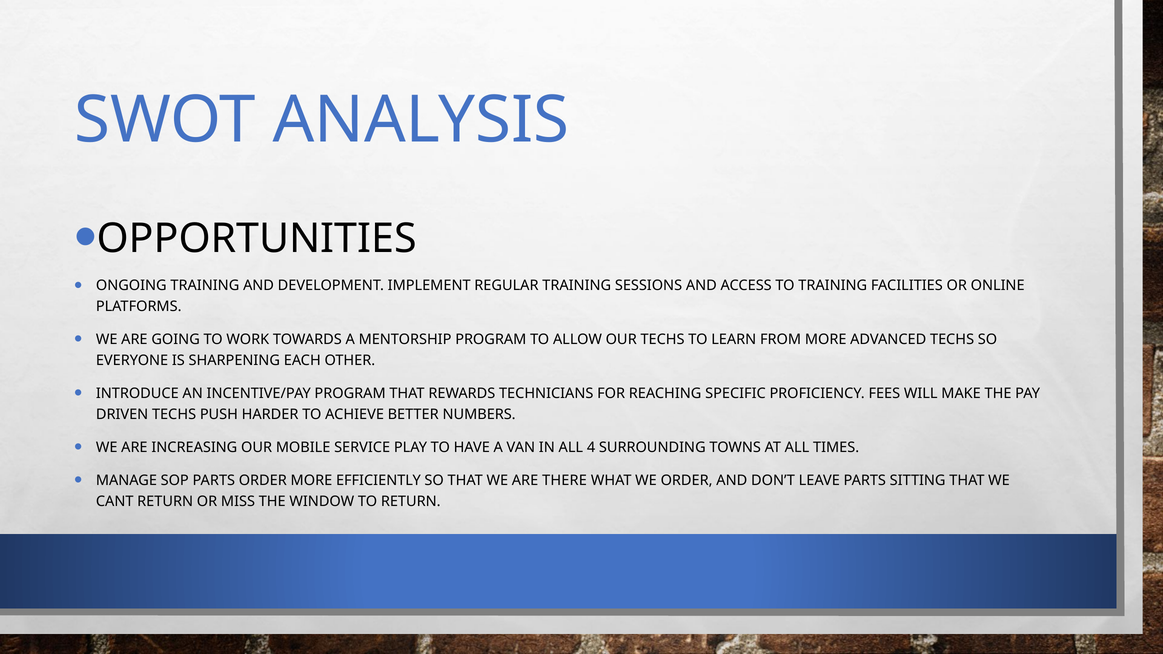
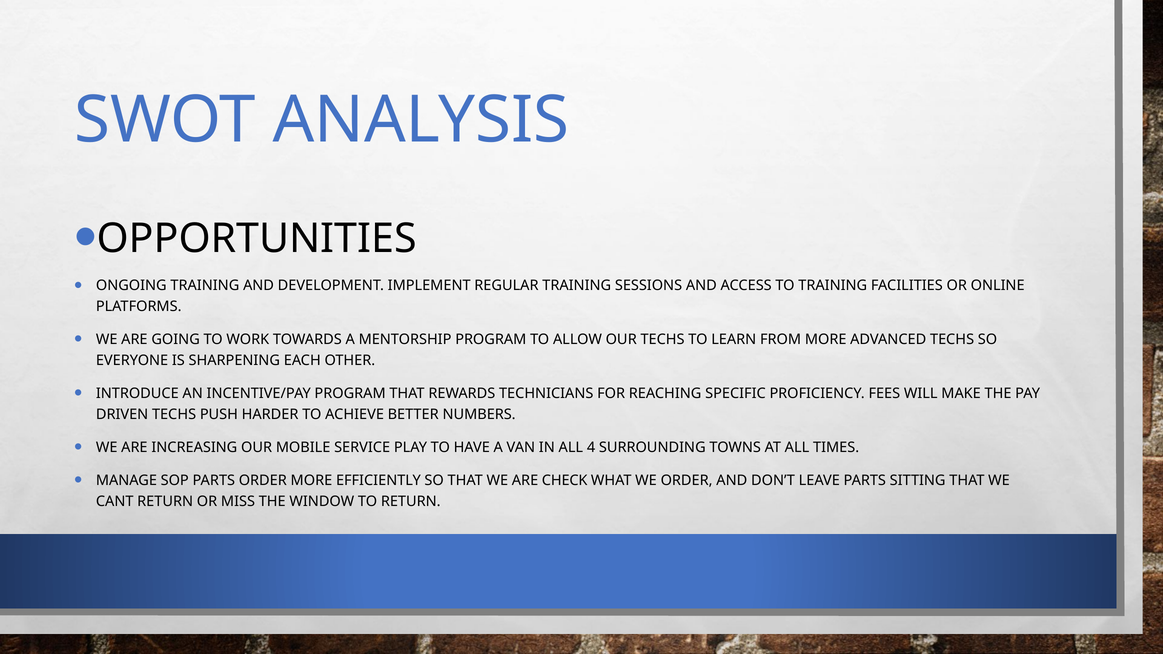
THERE: THERE -> CHECK
